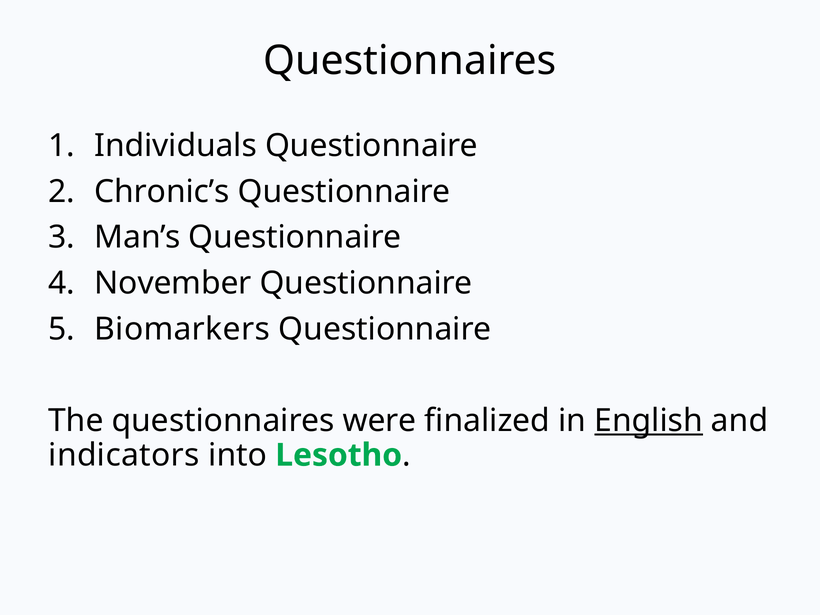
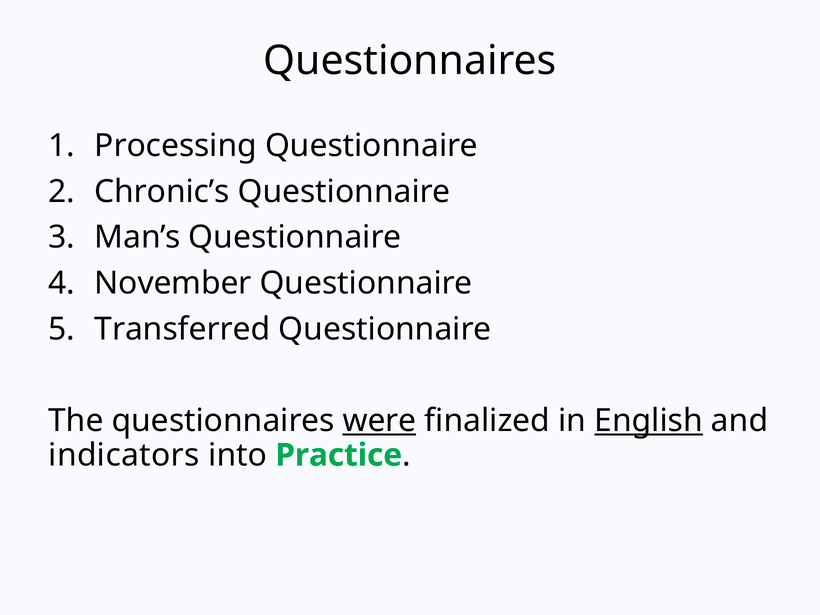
Individuals: Individuals -> Processing
Biomarkers: Biomarkers -> Transferred
were underline: none -> present
Lesotho: Lesotho -> Practice
